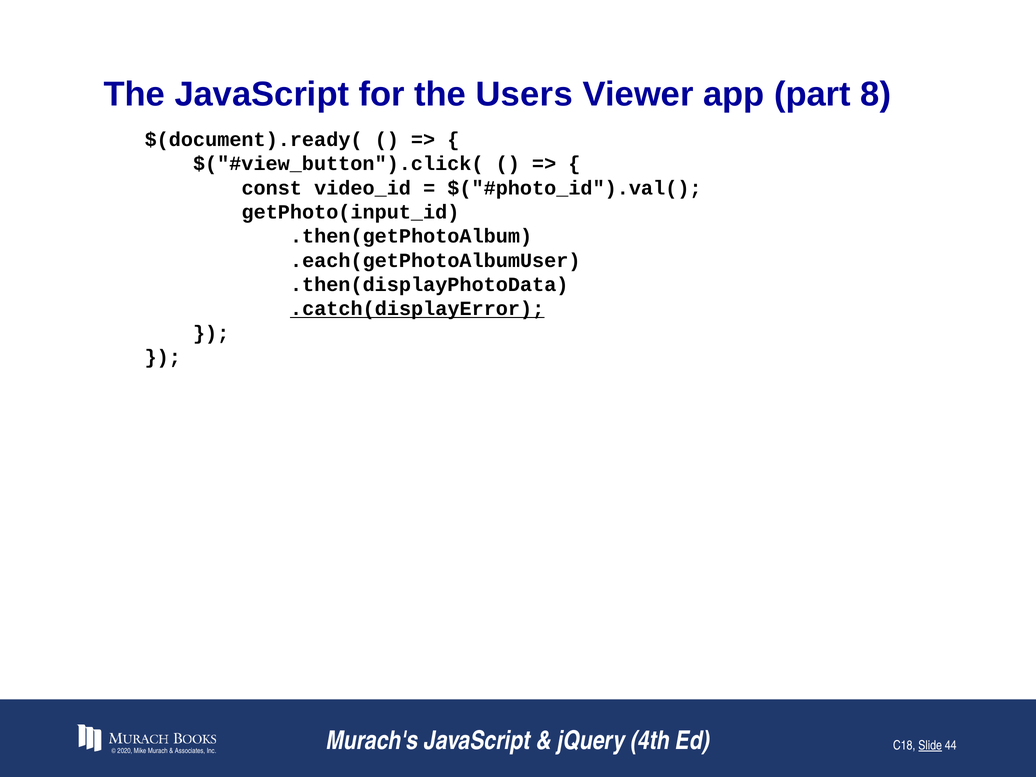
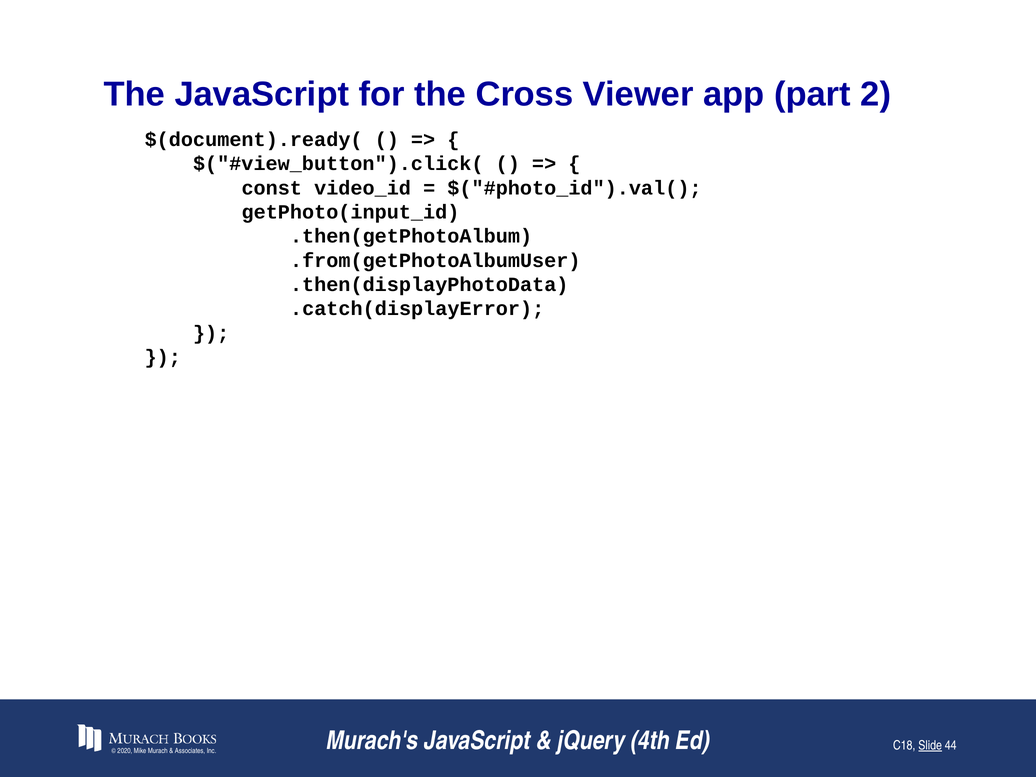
Users: Users -> Cross
8: 8 -> 2
.each(getPhotoAlbumUser: .each(getPhotoAlbumUser -> .from(getPhotoAlbumUser
.catch(displayError underline: present -> none
